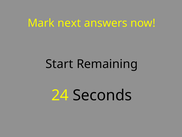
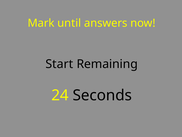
next: next -> until
